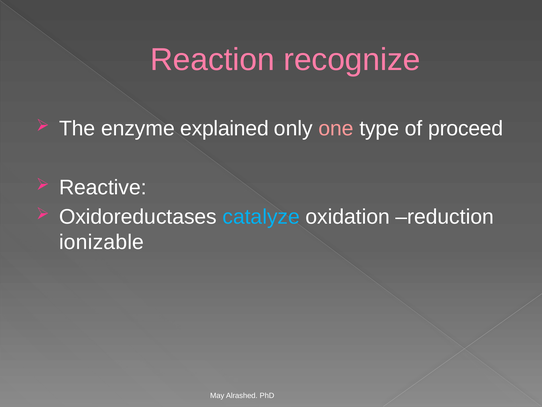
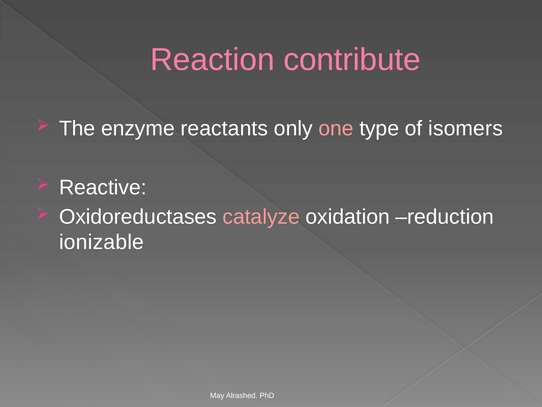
recognize: recognize -> contribute
explained: explained -> reactants
proceed: proceed -> isomers
catalyze colour: light blue -> pink
